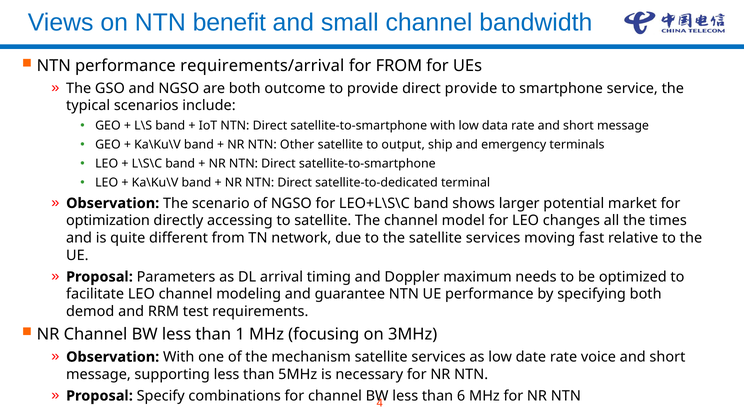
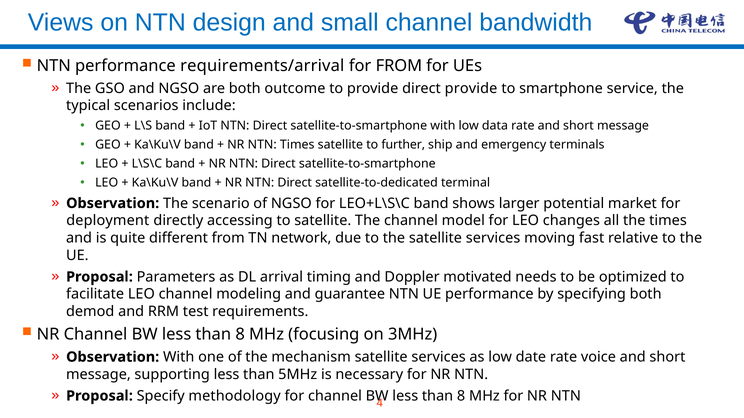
benefit: benefit -> design
NTN Other: Other -> Times
output: output -> further
optimization: optimization -> deployment
maximum: maximum -> motivated
1 at (240, 335): 1 -> 8
combinations: combinations -> methodology
6 at (461, 396): 6 -> 8
